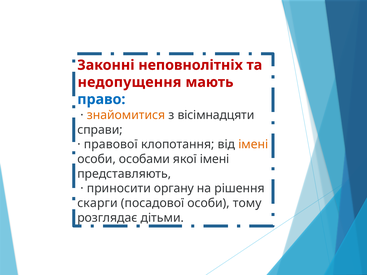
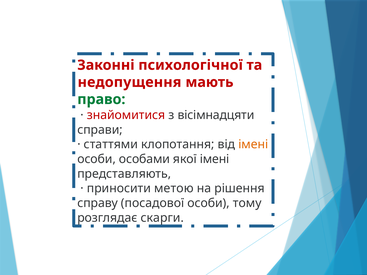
неповнолітніх: неповнолітніх -> психологічної
право colour: blue -> green
знайомитися colour: orange -> red
правової: правової -> статтями
органу: органу -> метою
скарги: скарги -> справу
дітьми: дітьми -> скарги
